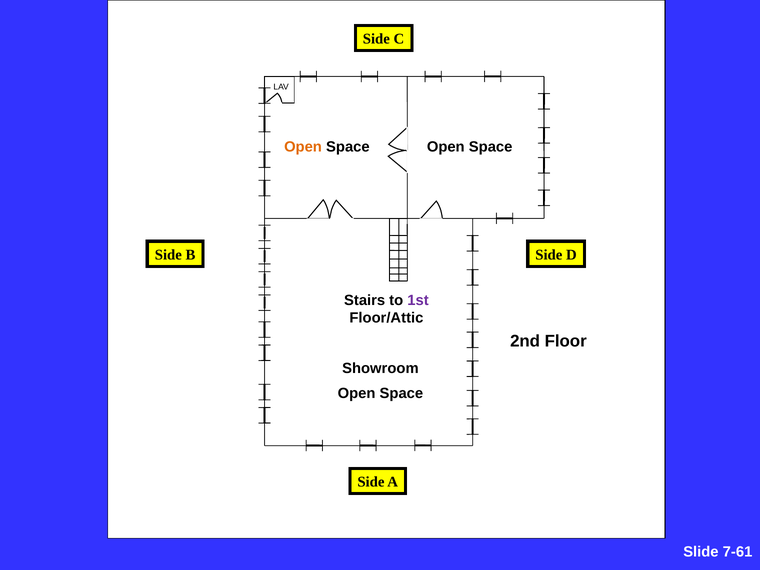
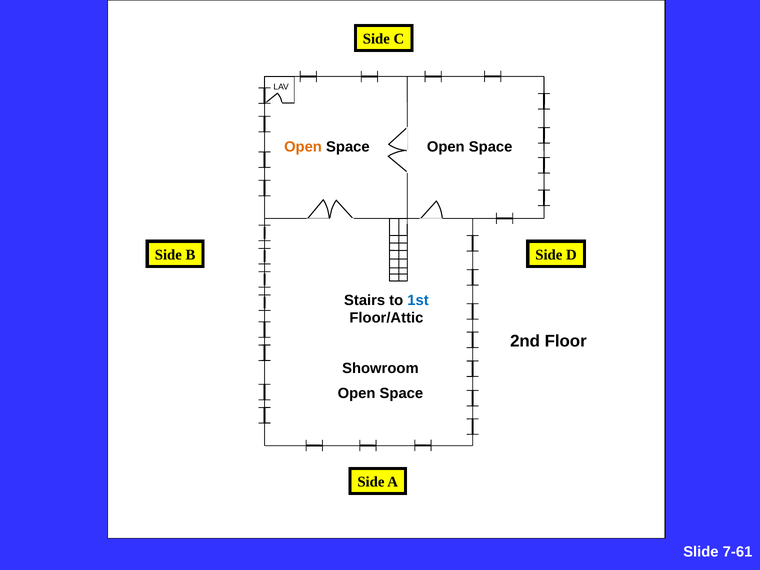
1st colour: purple -> blue
